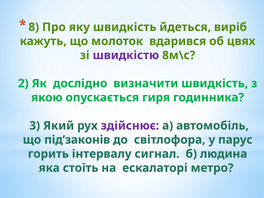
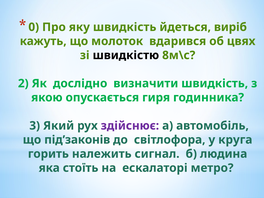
8: 8 -> 0
швидкістю colour: purple -> black
парус: парус -> круга
інтервалу: інтервалу -> належить
